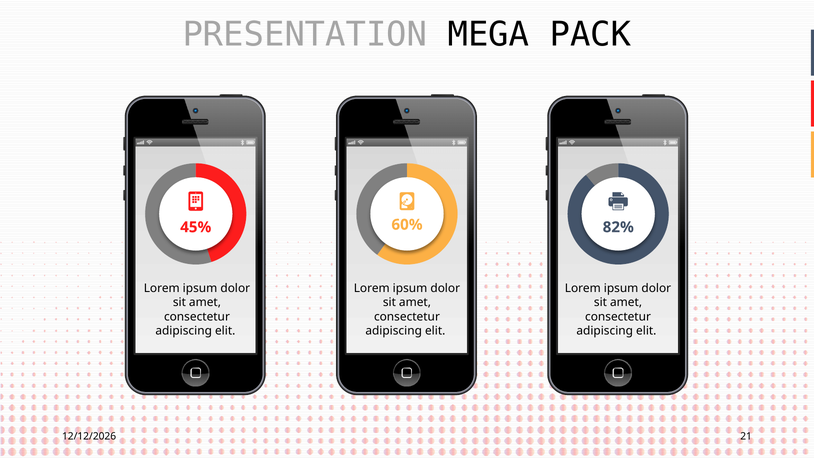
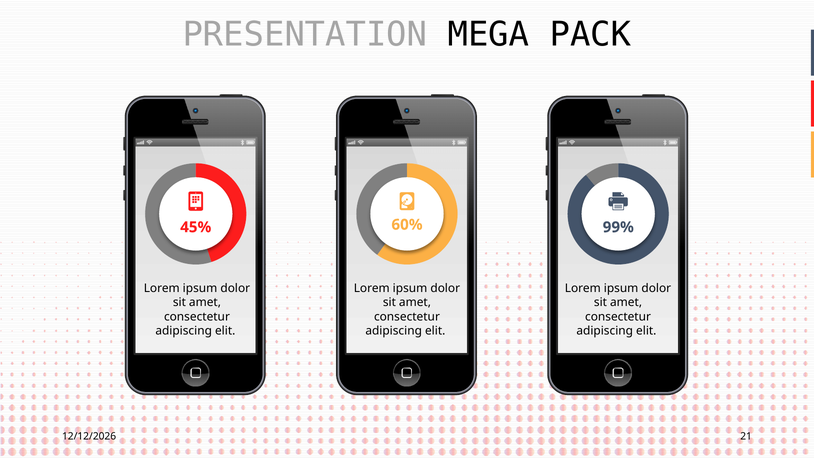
82%: 82% -> 99%
